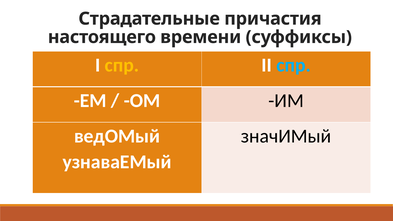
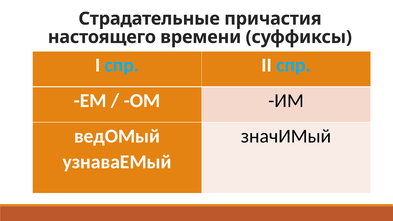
спр at (122, 65) colour: yellow -> light blue
